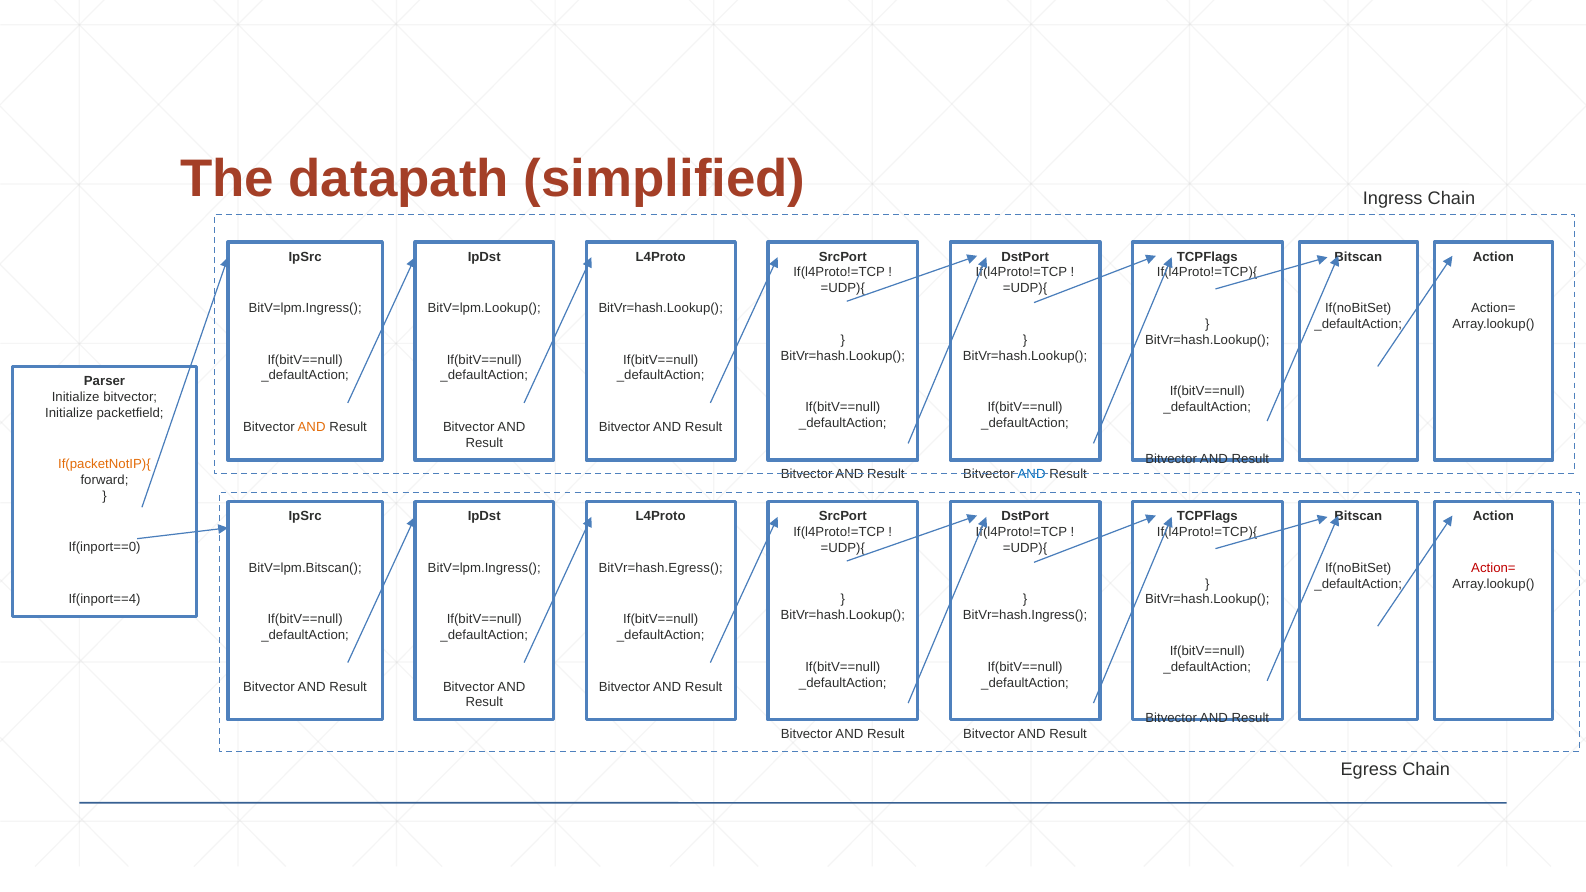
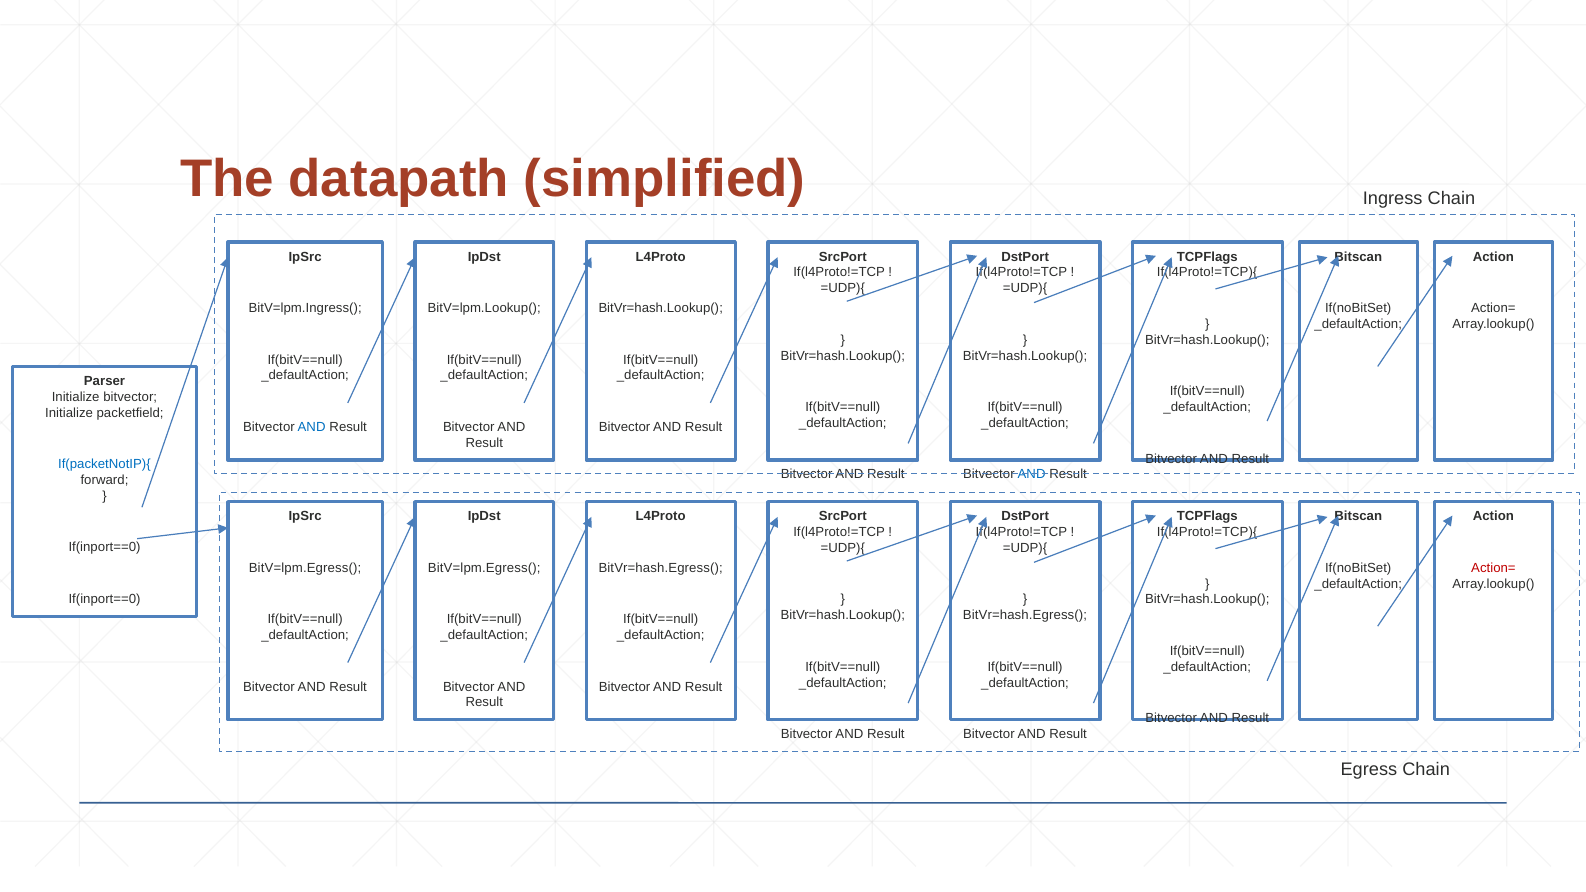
AND at (312, 427) colour: orange -> blue
If(packetNotIP){ colour: orange -> blue
BitV=lpm.Bitscan( at (305, 568): BitV=lpm.Bitscan( -> BitV=lpm.Egress(
BitV=lpm.Ingress( at (484, 568): BitV=lpm.Ingress( -> BitV=lpm.Egress(
If(inport==4 at (105, 599): If(inport==4 -> If(inport==0
BitVr=hash.Ingress( at (1025, 615): BitVr=hash.Ingress( -> BitVr=hash.Egress(
